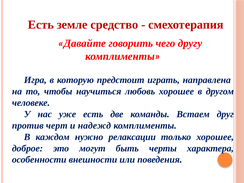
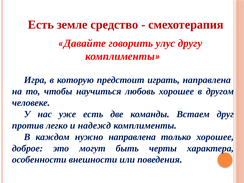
чего: чего -> улус
черт: черт -> легко
нужно релаксации: релаксации -> направлена
